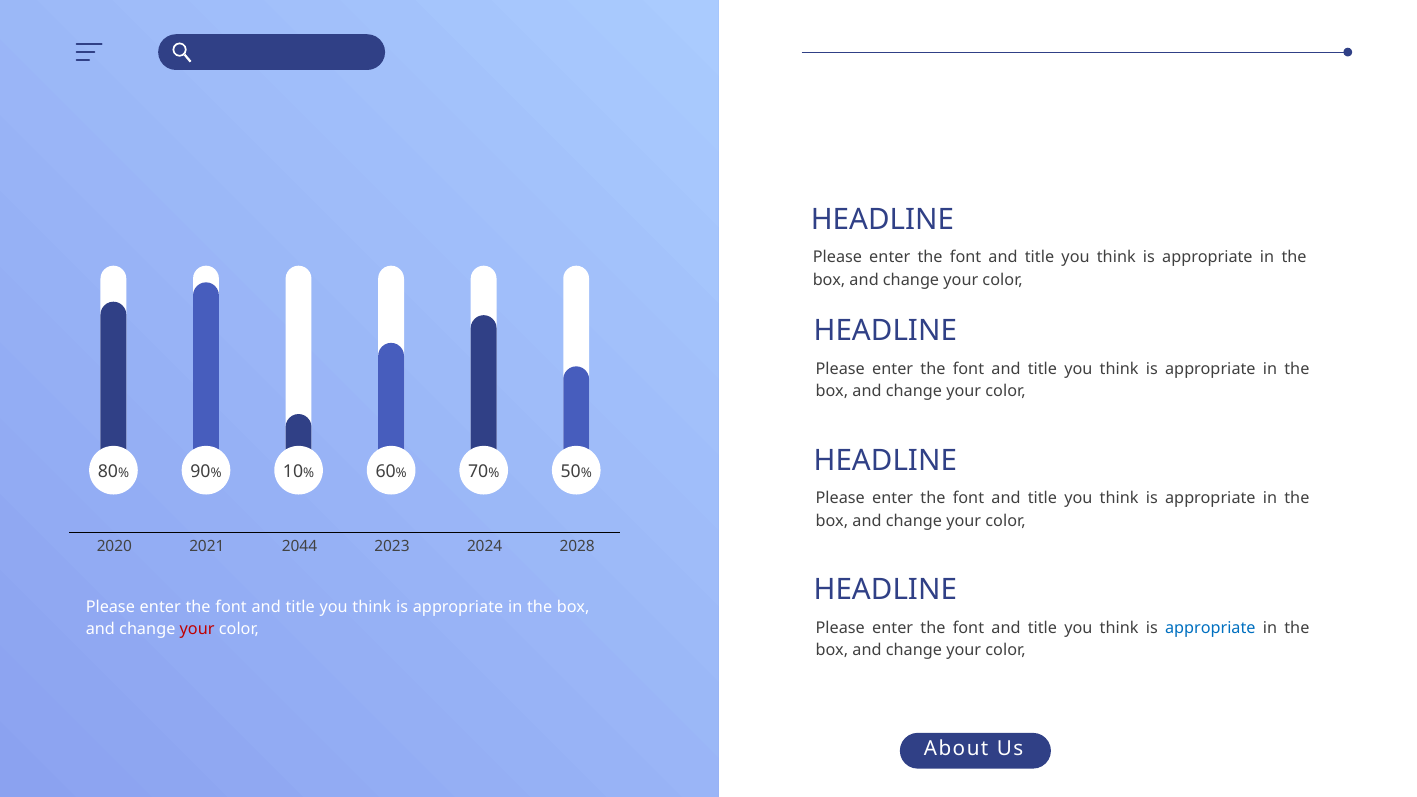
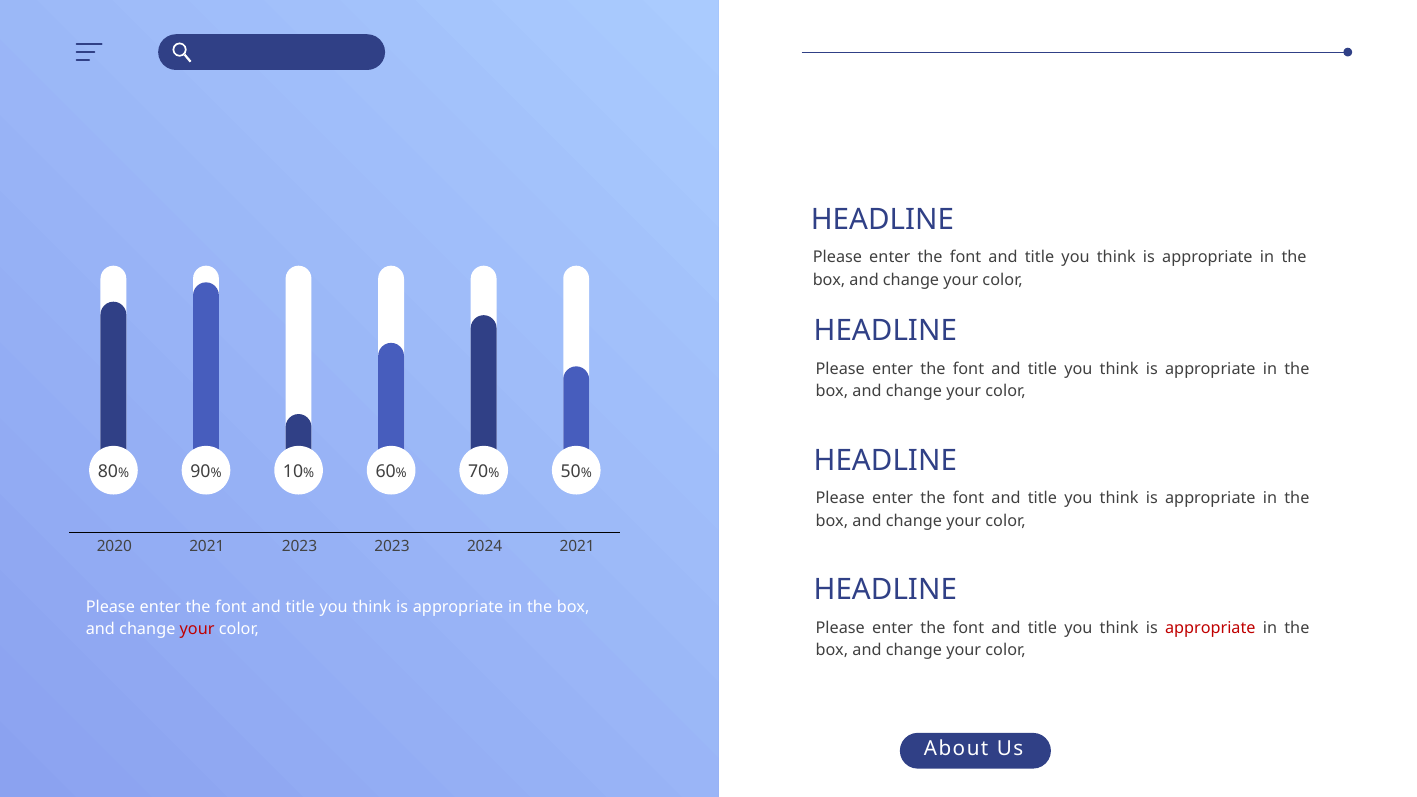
2044 at (300, 546): 2044 -> 2023
2021 2028: 2028 -> 2021
appropriate at (1210, 628) colour: blue -> red
